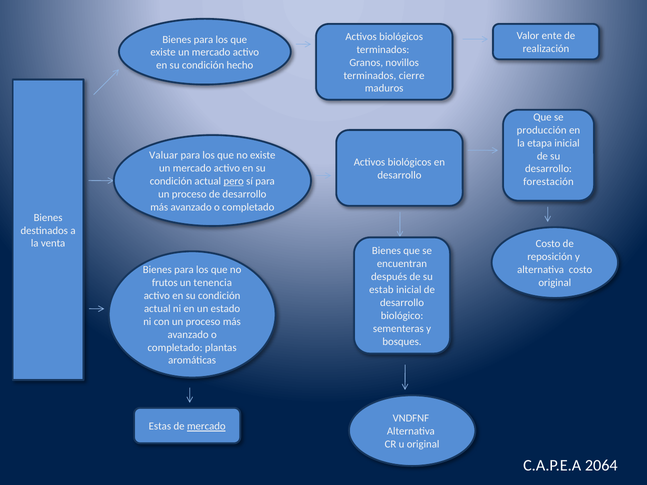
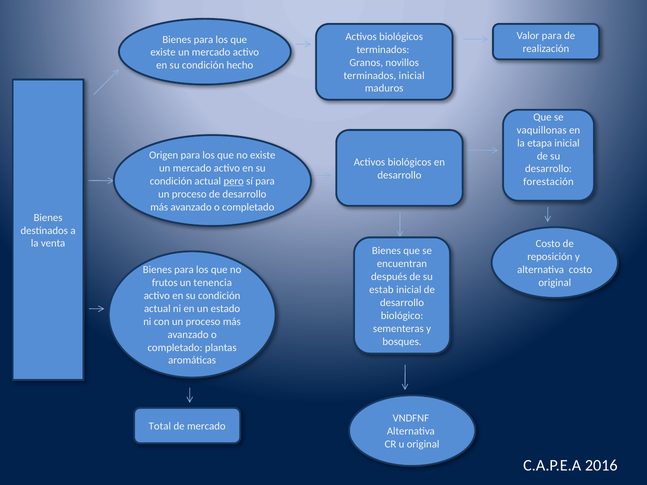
Valor ente: ente -> para
terminados cierre: cierre -> inicial
producción: producción -> vaquillonas
Valuar: Valuar -> Origen
Estas: Estas -> Total
mercado at (206, 427) underline: present -> none
2064: 2064 -> 2016
